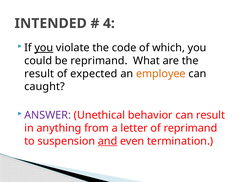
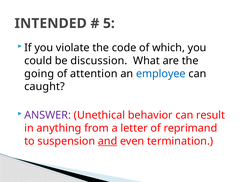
4: 4 -> 5
you at (44, 48) underline: present -> none
be reprimand: reprimand -> discussion
result at (39, 74): result -> going
expected: expected -> attention
employee colour: orange -> blue
